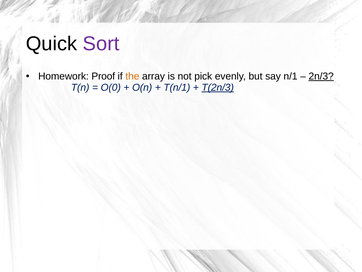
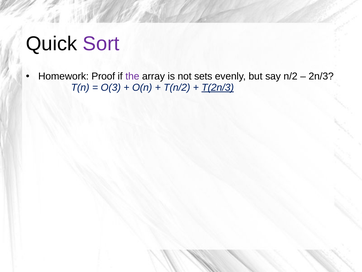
the colour: orange -> purple
pick: pick -> sets
n/1: n/1 -> n/2
2n/3 underline: present -> none
O(0: O(0 -> O(3
T(n/1: T(n/1 -> T(n/2
